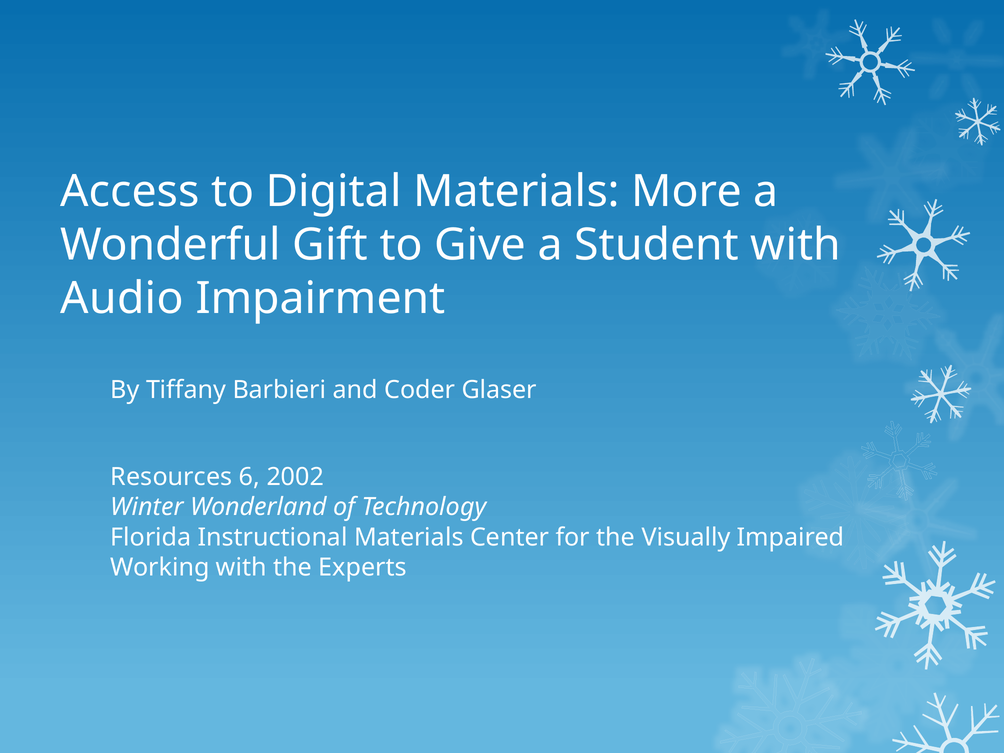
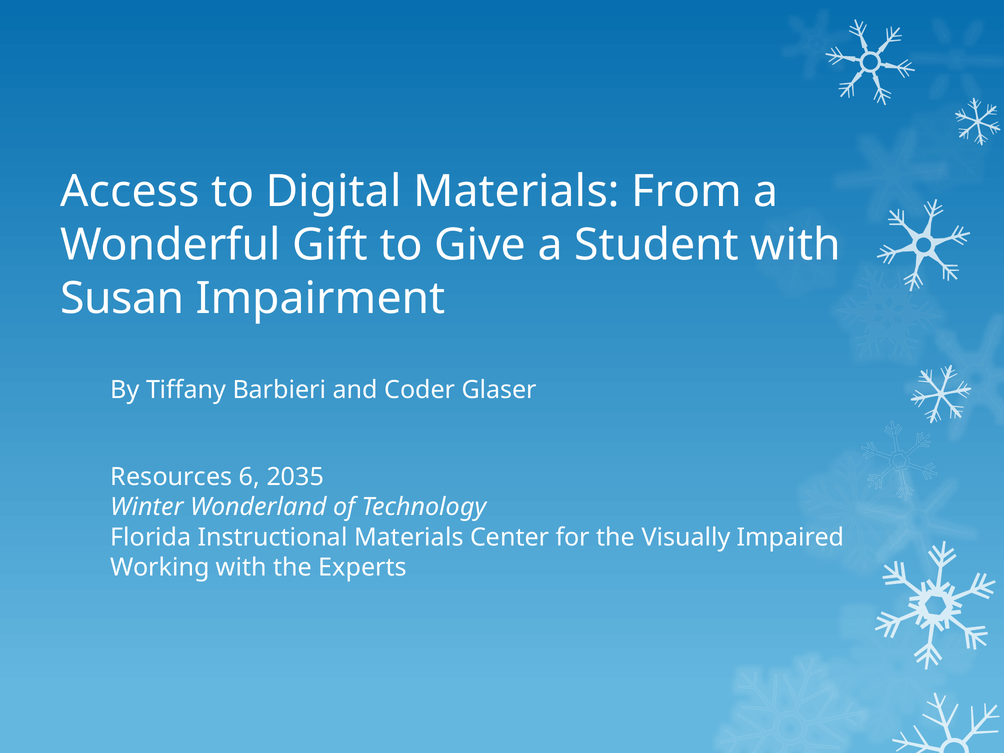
More: More -> From
Audio: Audio -> Susan
2002: 2002 -> 2035
